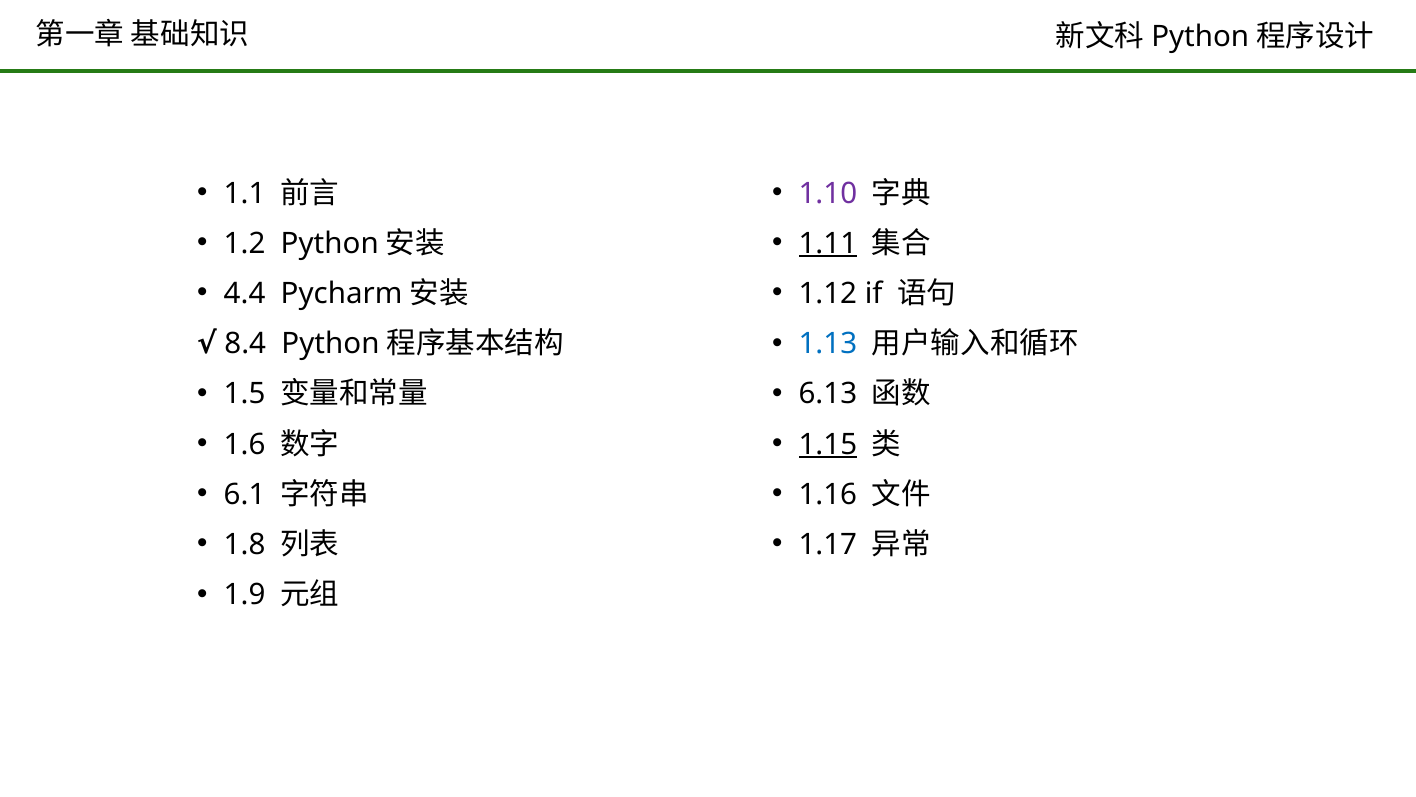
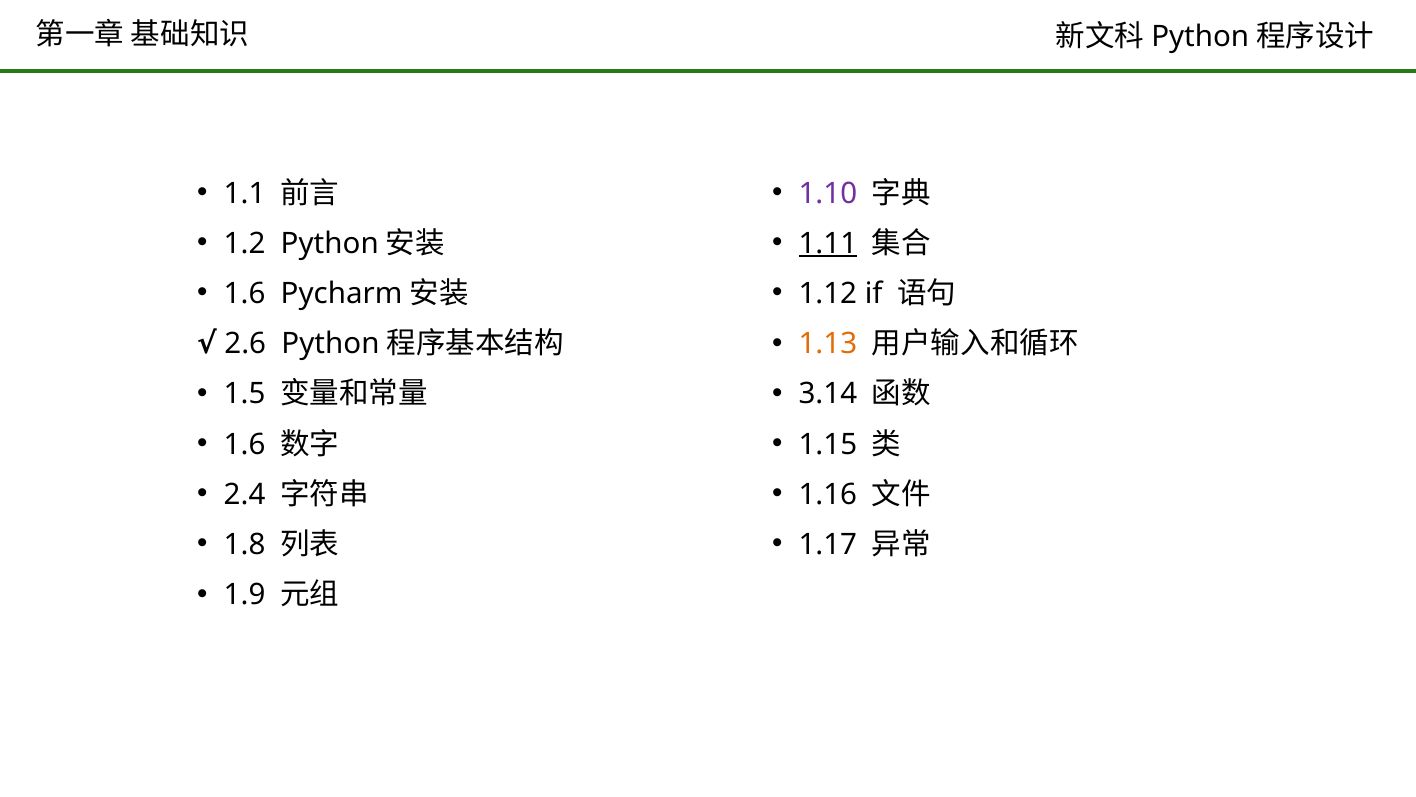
4.4 at (245, 294): 4.4 -> 1.6
1.13 colour: blue -> orange
8.4: 8.4 -> 2.6
6.13: 6.13 -> 3.14
1.15 underline: present -> none
6.1: 6.1 -> 2.4
